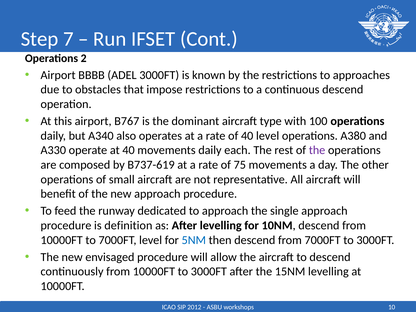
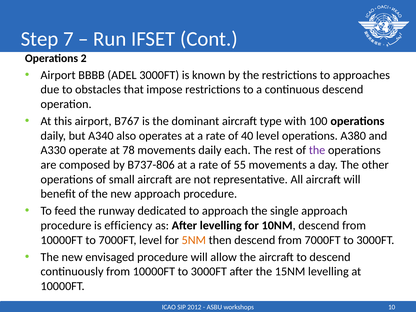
at 40: 40 -> 78
B737-619: B737-619 -> B737-806
75: 75 -> 55
definition: definition -> efficiency
5NM colour: blue -> orange
